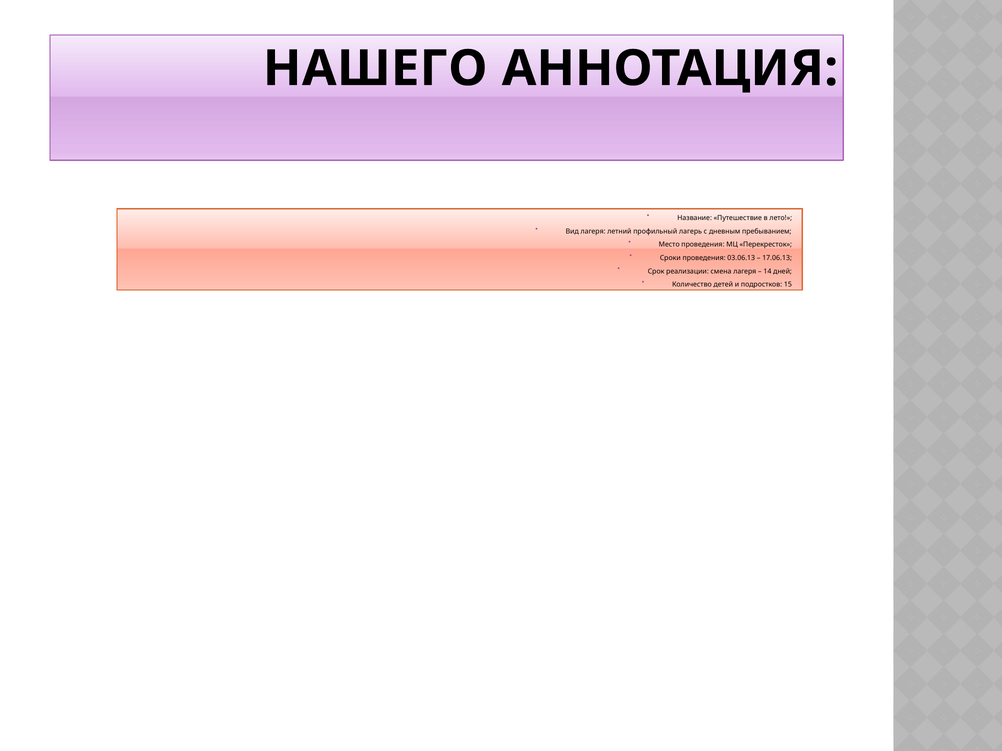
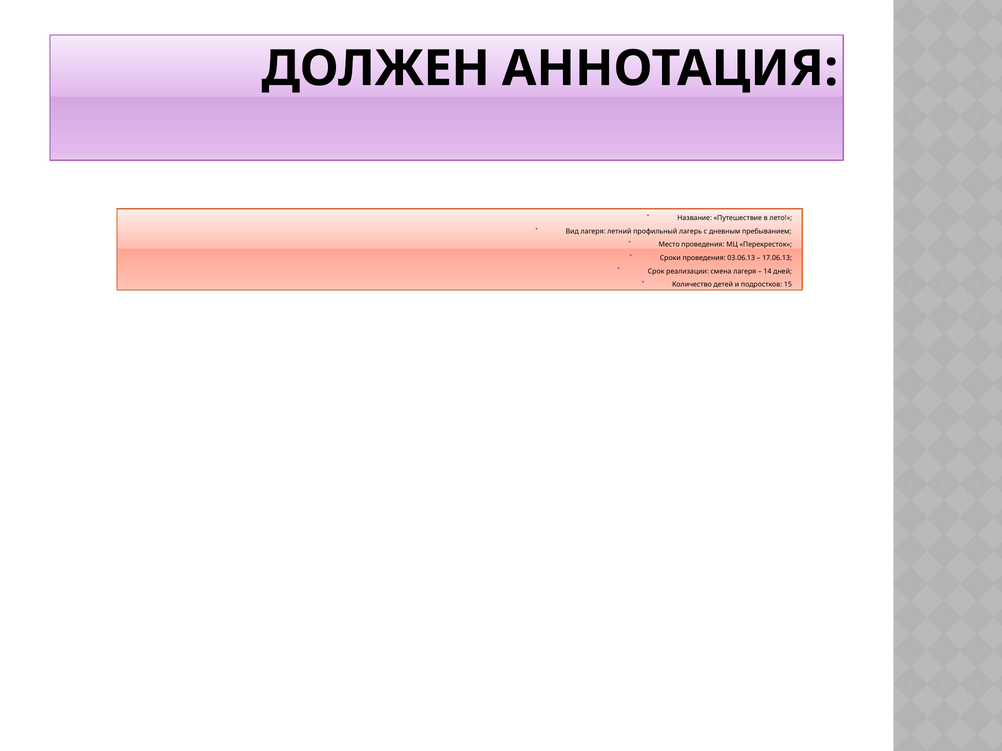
НАШЕГО: НАШЕГО -> ДОЛЖЕН
